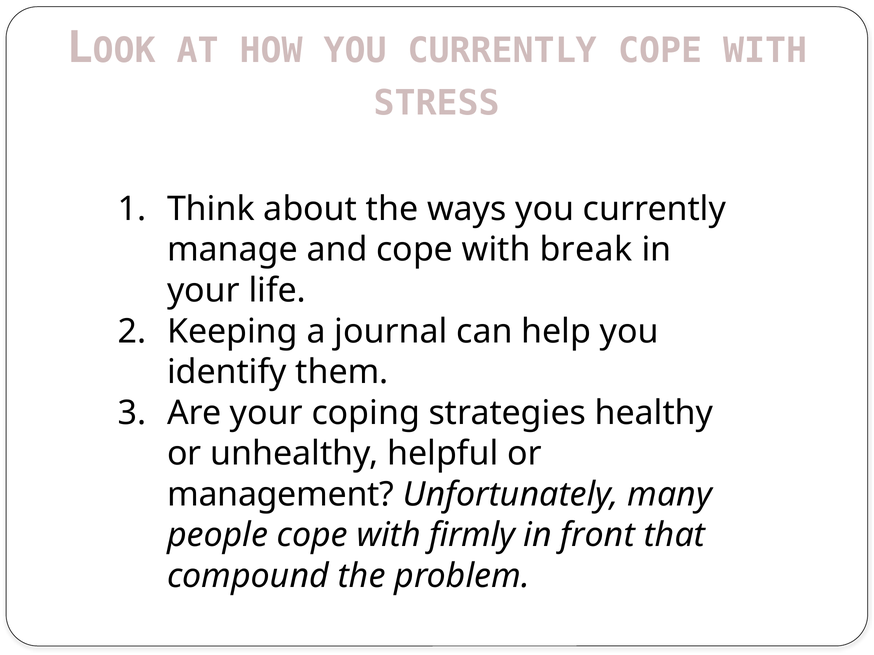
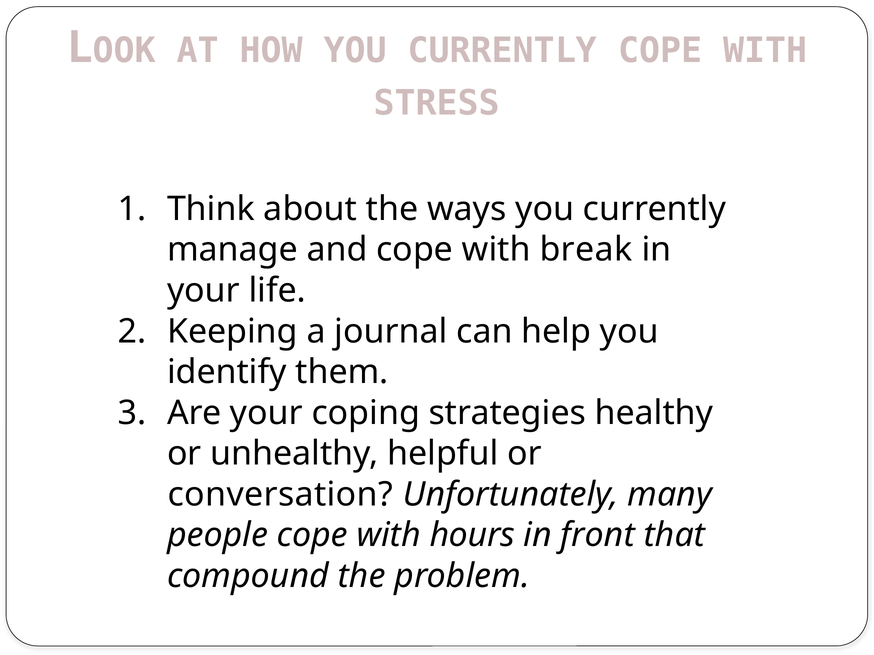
management: management -> conversation
firmly: firmly -> hours
